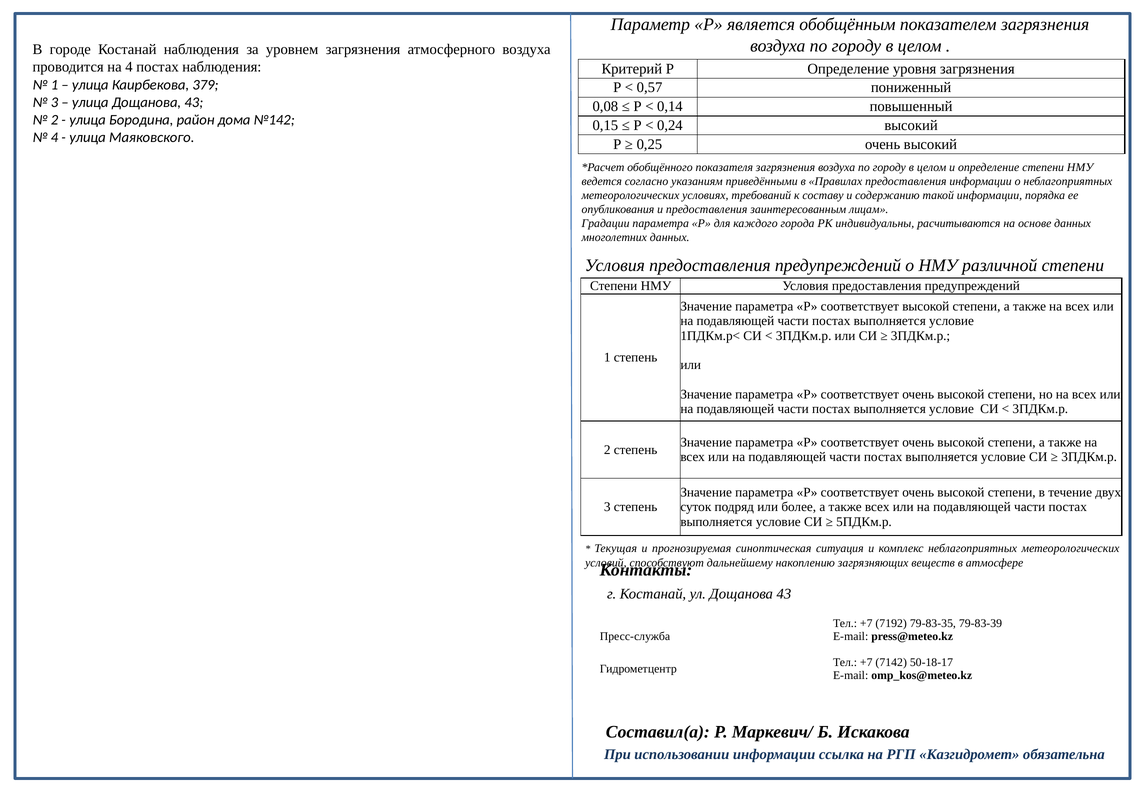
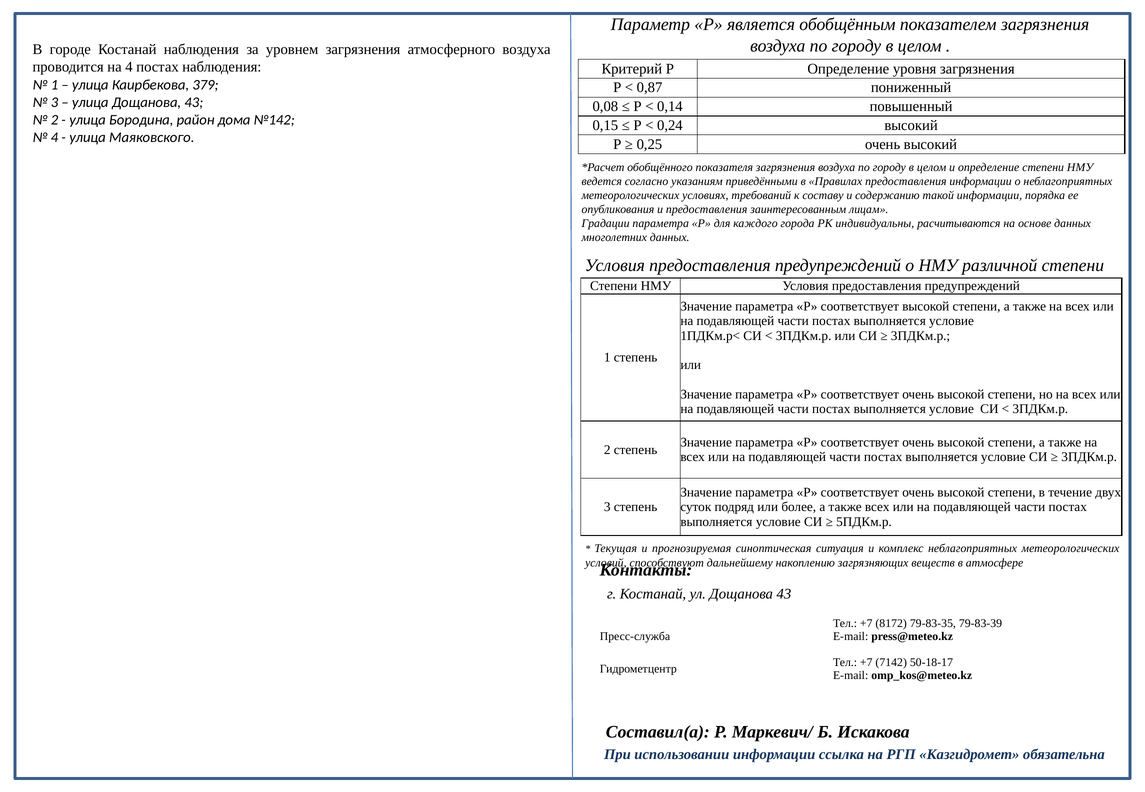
0,57: 0,57 -> 0,87
7192: 7192 -> 8172
